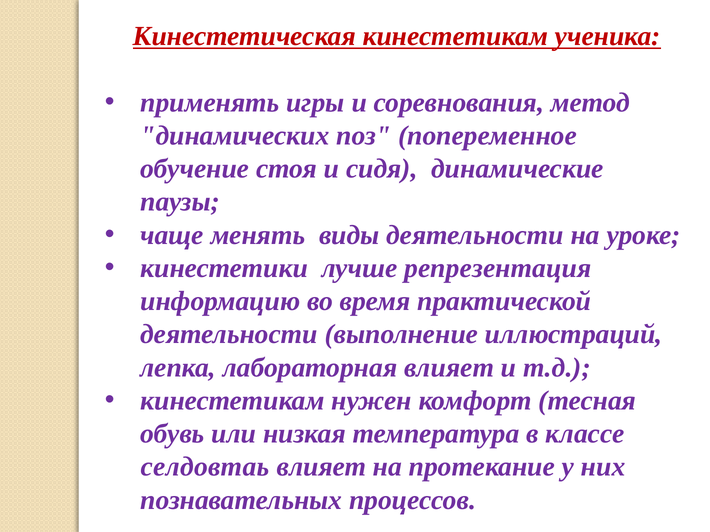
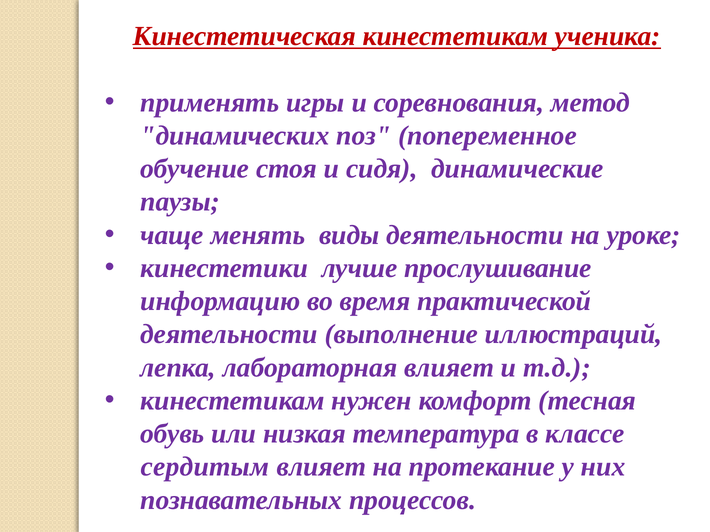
репрезентация: репрезентация -> прослушивание
селдовтаь: селдовтаь -> сердитым
